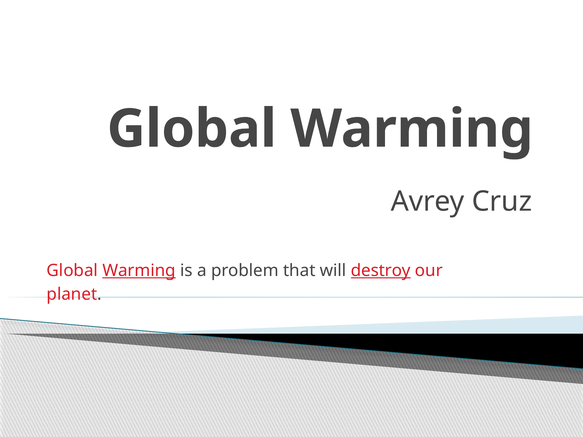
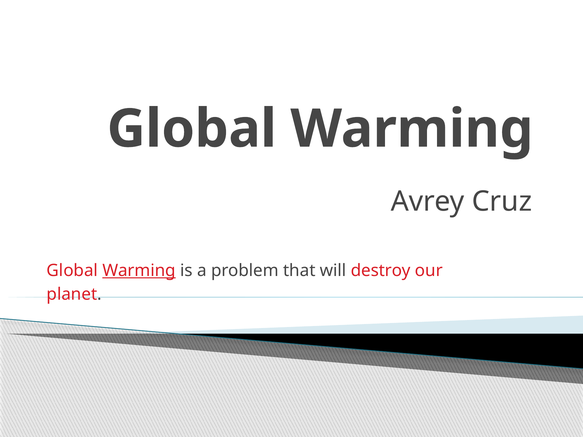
destroy underline: present -> none
